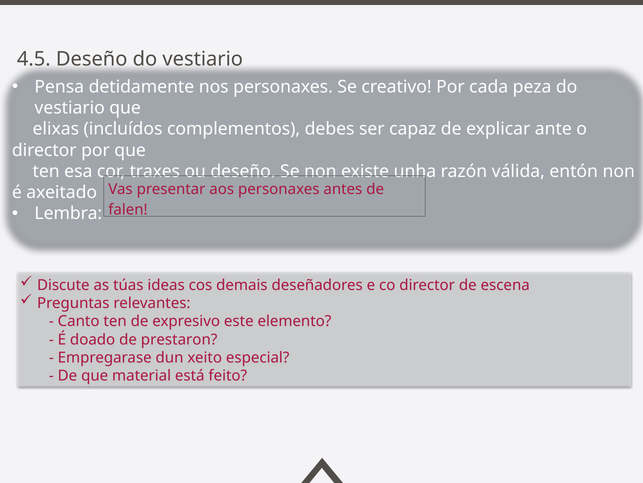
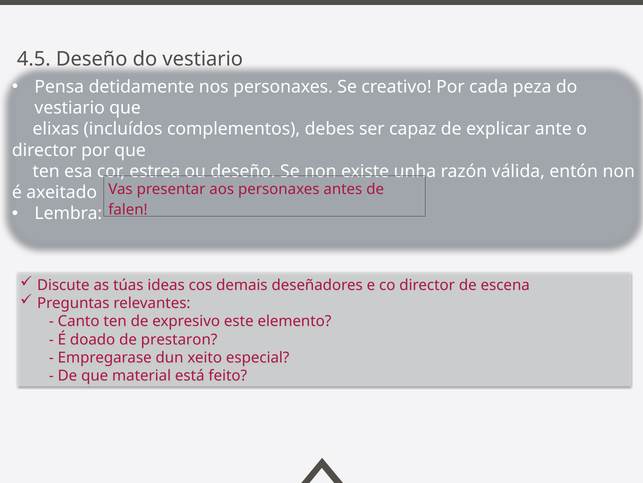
traxes: traxes -> estrea
